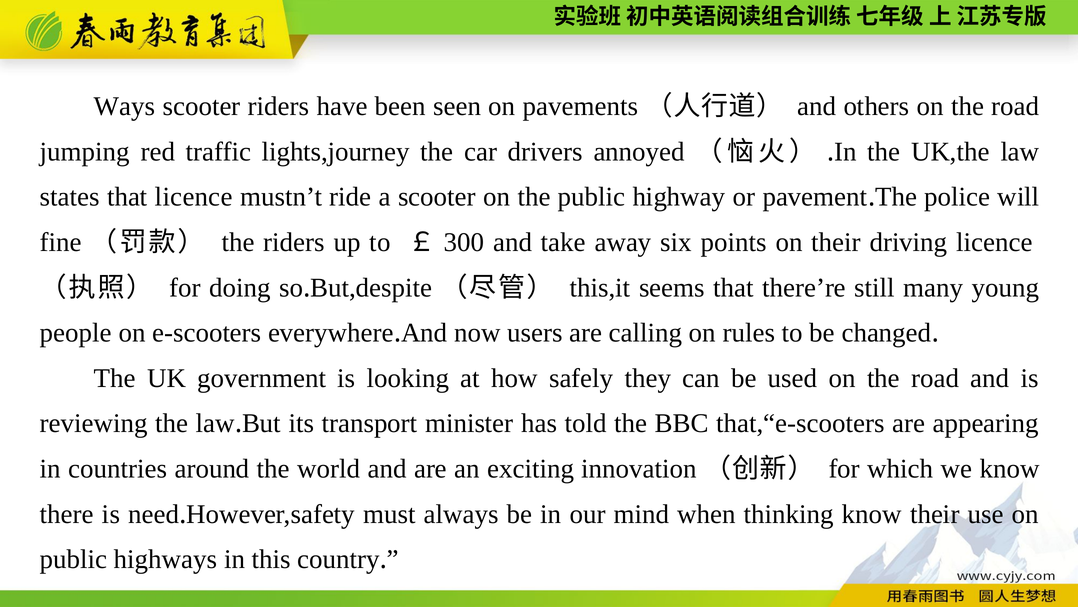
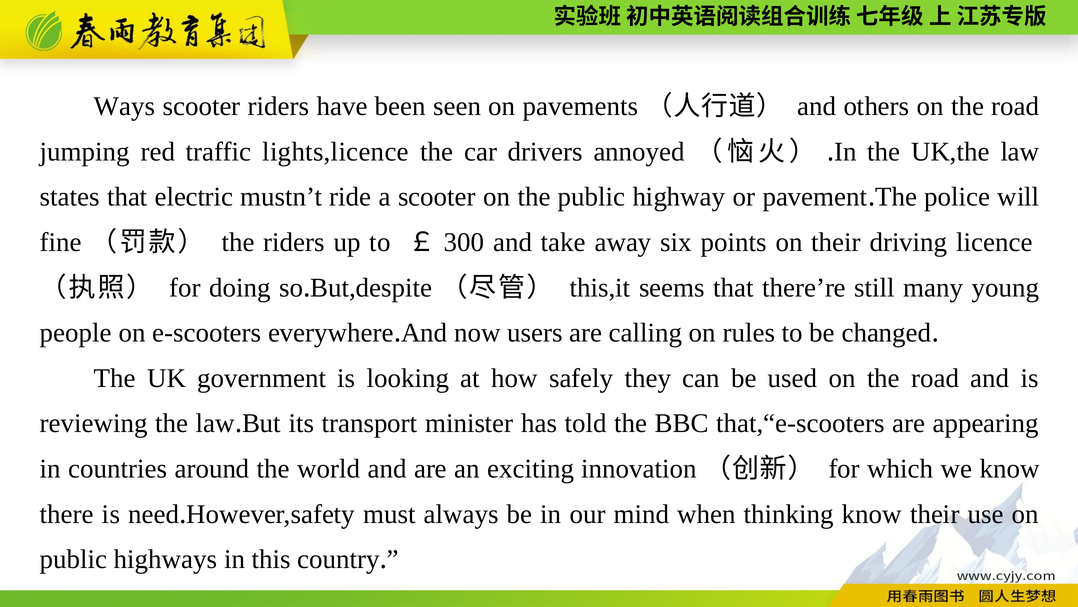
lights,journey: lights,journey -> lights,licence
that licence: licence -> electric
